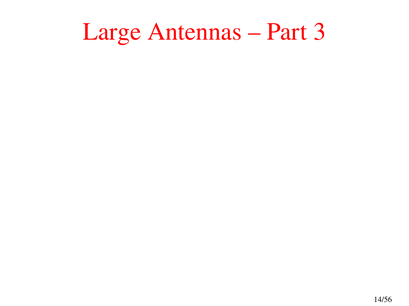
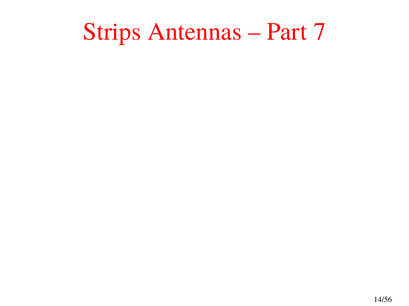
Large: Large -> Strips
3: 3 -> 7
